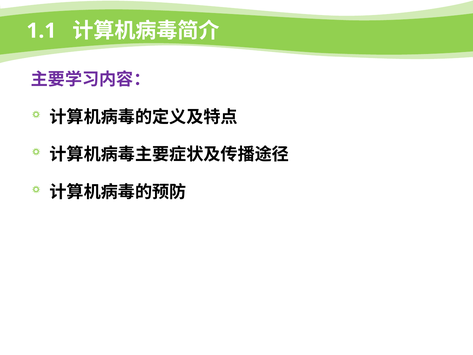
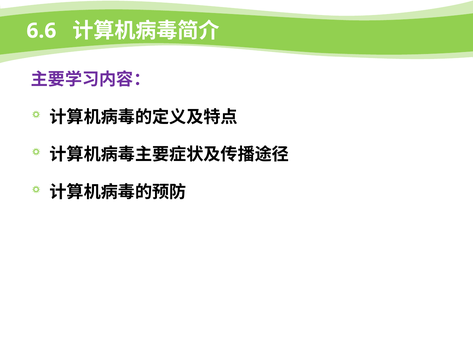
1.1: 1.1 -> 6.6
